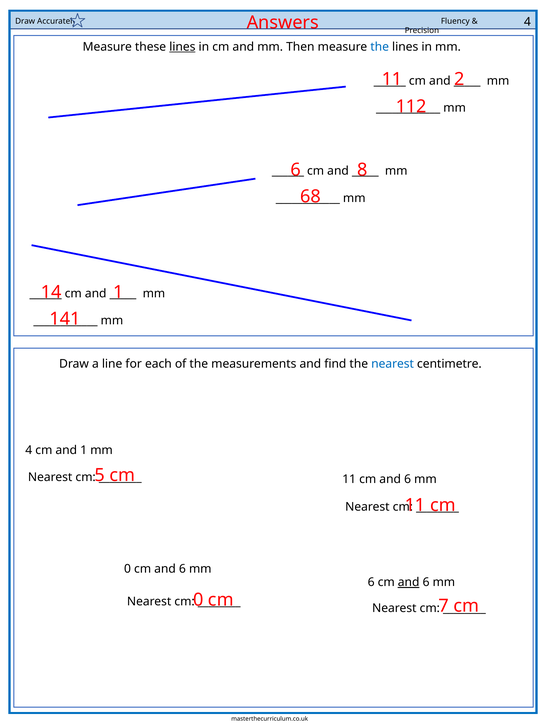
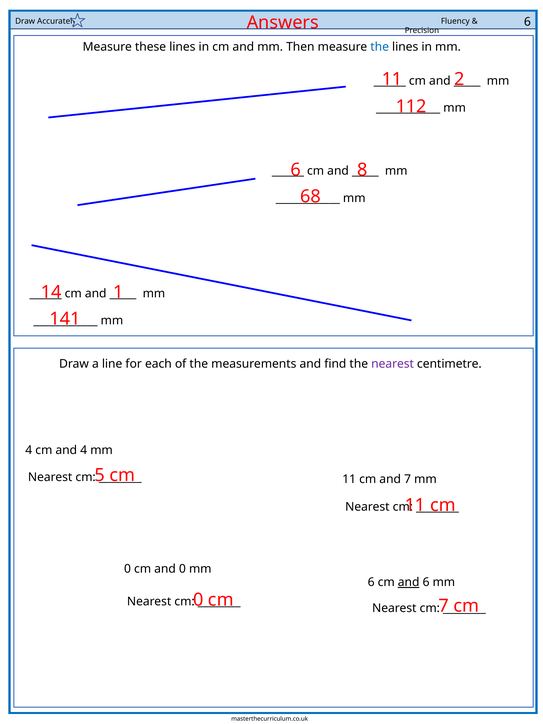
4 at (527, 22): 4 -> 6
lines at (182, 47) underline: present -> none
nearest at (393, 364) colour: blue -> purple
and 1: 1 -> 4
11 cm and 6: 6 -> 7
0 cm and 6: 6 -> 0
